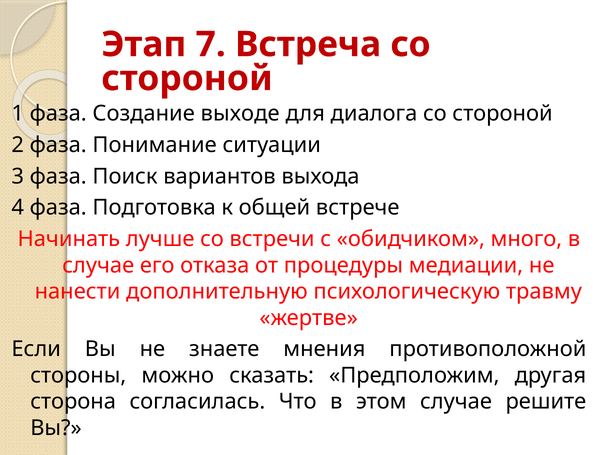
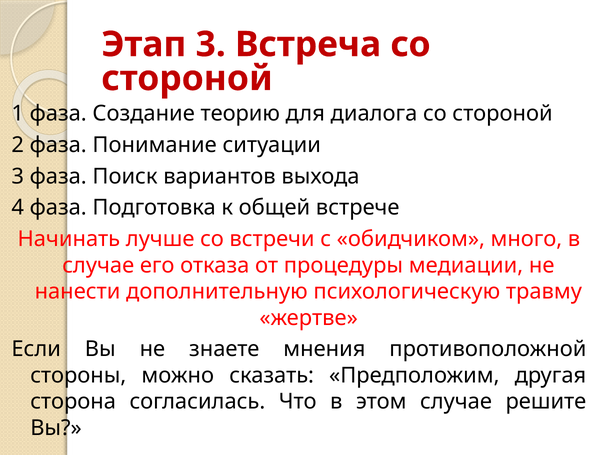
Этап 7: 7 -> 3
выходе: выходе -> теорию
